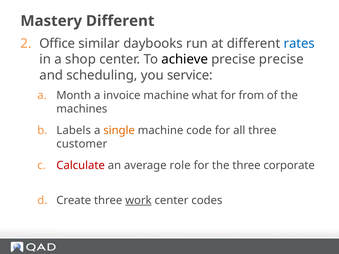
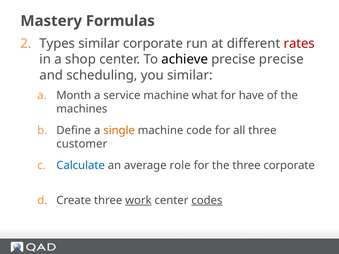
Mastery Different: Different -> Formulas
Office: Office -> Types
similar daybooks: daybooks -> corporate
rates colour: blue -> red
you service: service -> similar
invoice: invoice -> service
from: from -> have
Labels: Labels -> Define
Calculate colour: red -> blue
codes underline: none -> present
